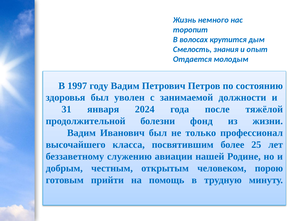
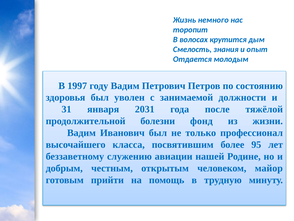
2024: 2024 -> 2031
25: 25 -> 95
порою: порою -> майор
